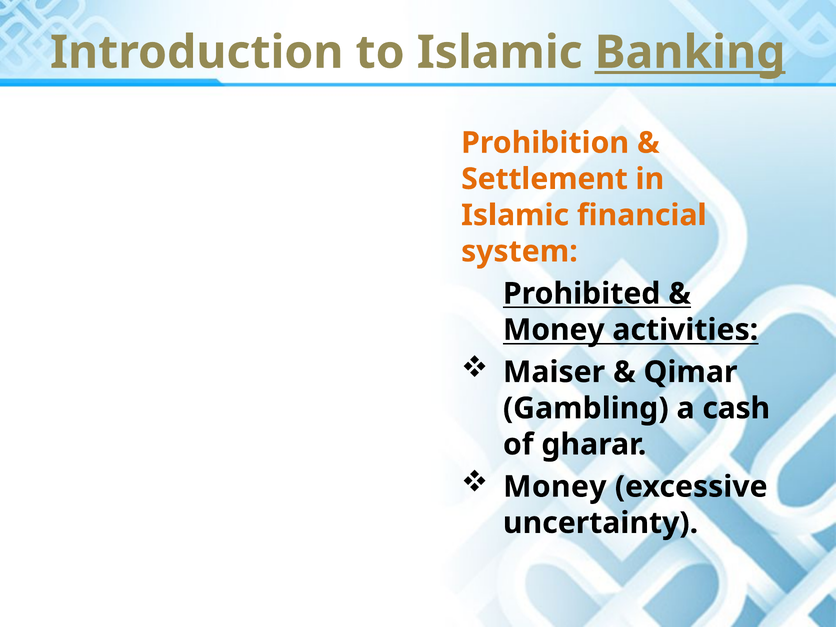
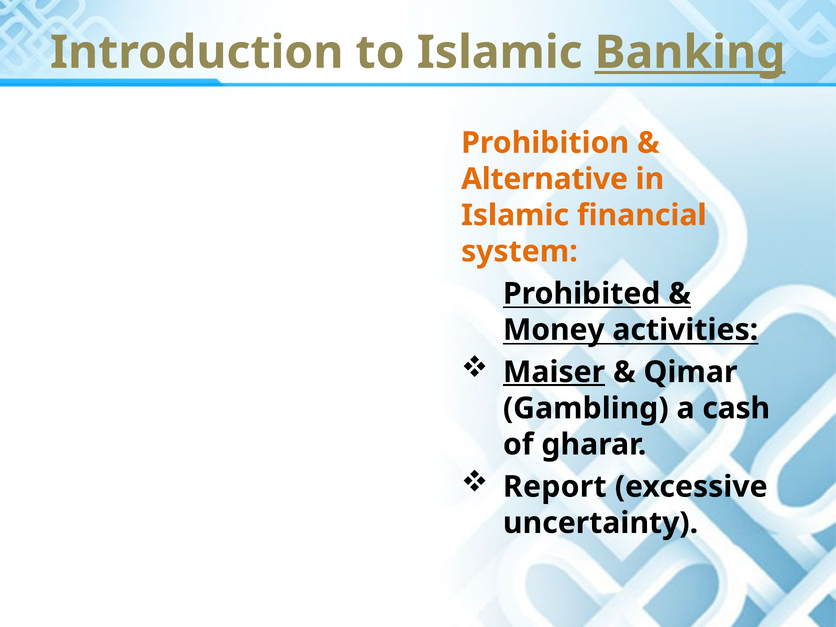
Settlement: Settlement -> Alternative
Maiser underline: none -> present
Money at (555, 487): Money -> Report
